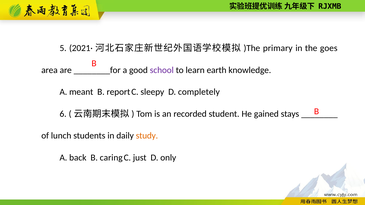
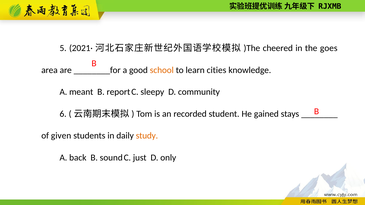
primary: primary -> cheered
school colour: purple -> orange
earth: earth -> cities
completely: completely -> community
lunch: lunch -> given
caring: caring -> sound
